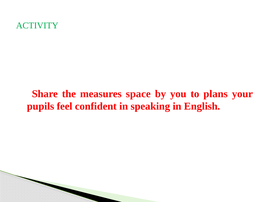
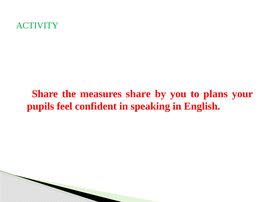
measures space: space -> share
